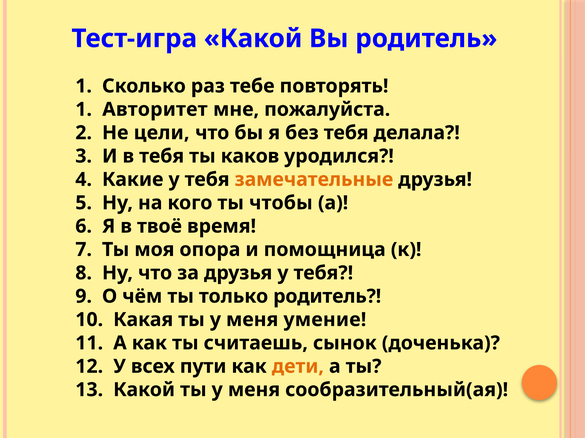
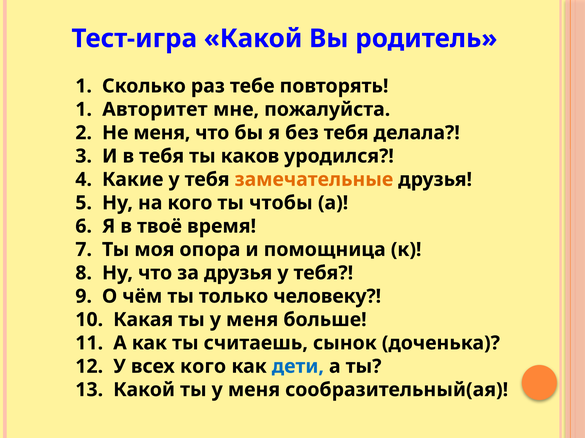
Не цели: цели -> меня
только родитель: родитель -> человеку
умение: умение -> больше
всех пути: пути -> кого
дети colour: orange -> blue
